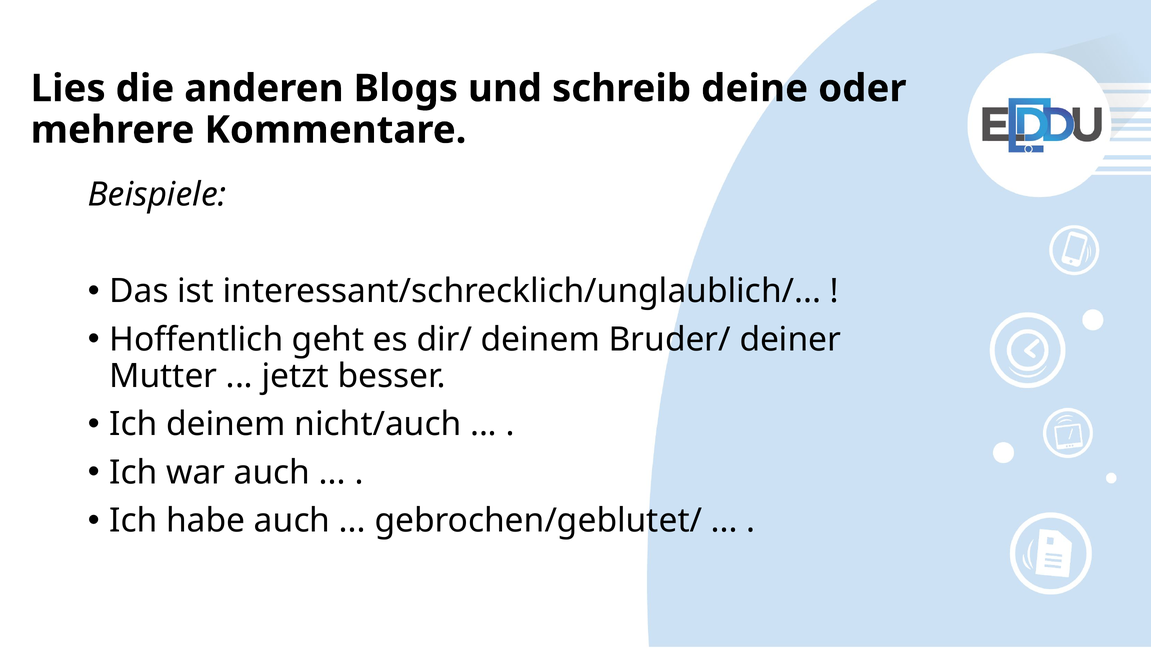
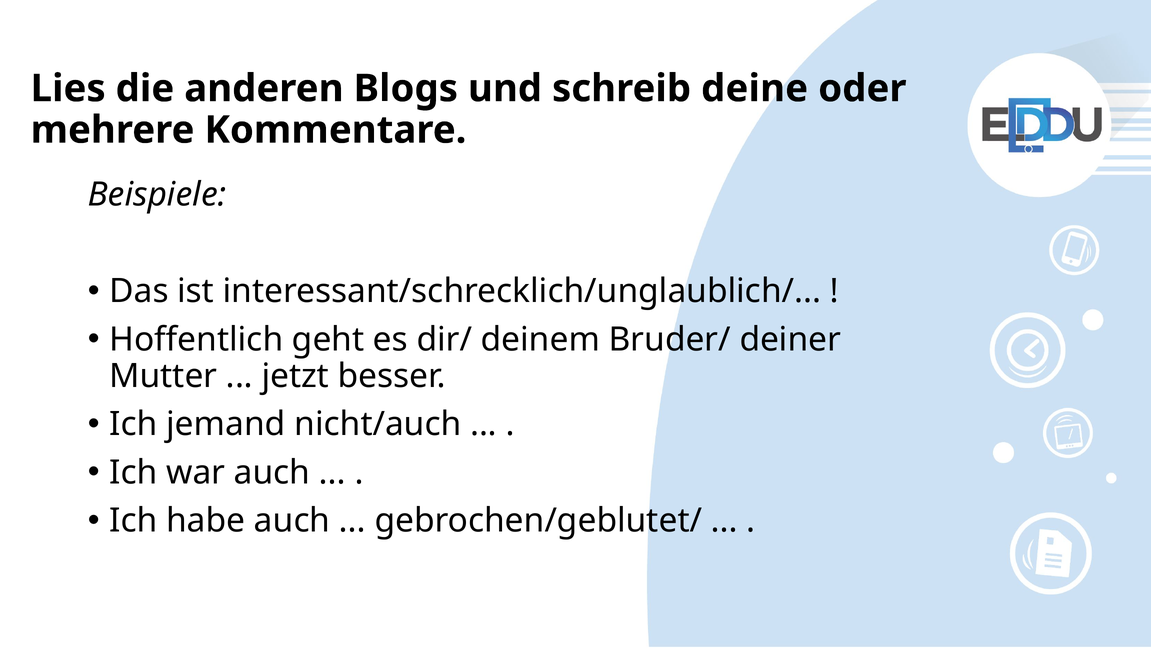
Ich deinem: deinem -> jemand
